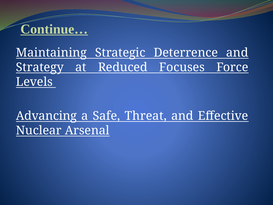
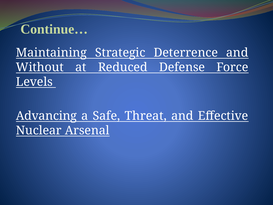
Continue… underline: present -> none
Strategy: Strategy -> Without
Focuses: Focuses -> Defense
